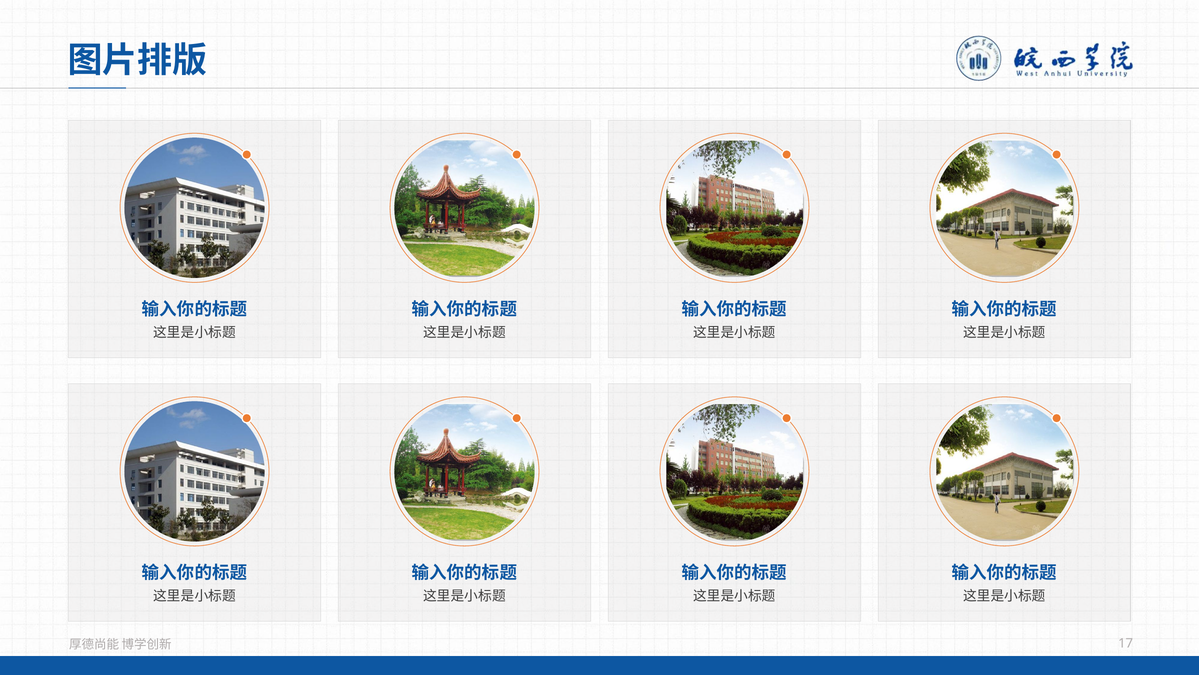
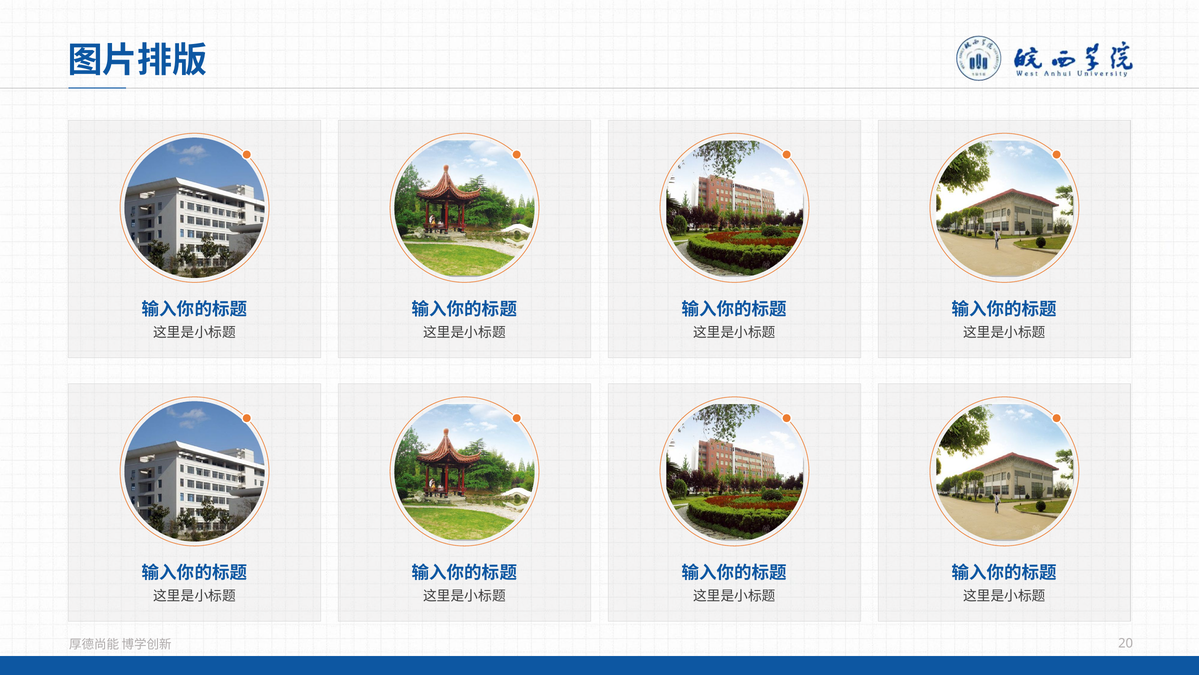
17: 17 -> 20
